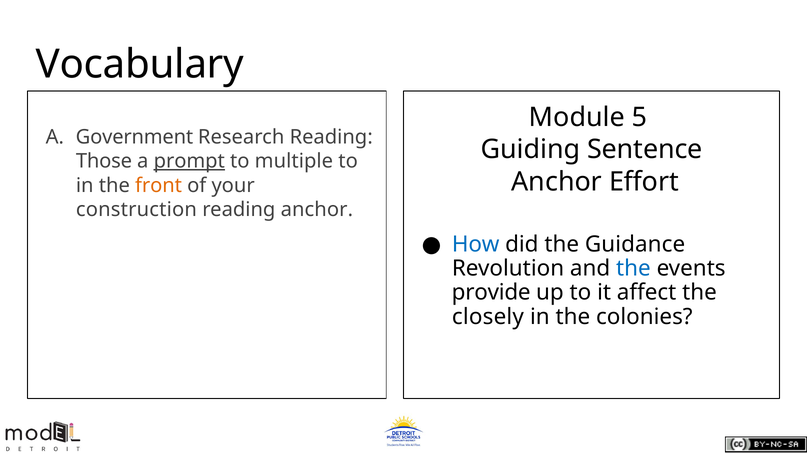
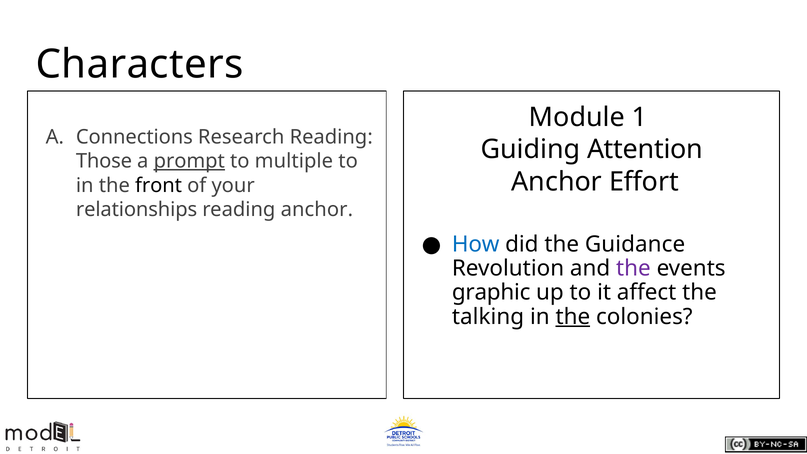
Vocabulary: Vocabulary -> Characters
5: 5 -> 1
Government: Government -> Connections
Sentence: Sentence -> Attention
front colour: orange -> black
construction: construction -> relationships
the at (633, 268) colour: blue -> purple
provide: provide -> graphic
closely: closely -> talking
the at (573, 317) underline: none -> present
